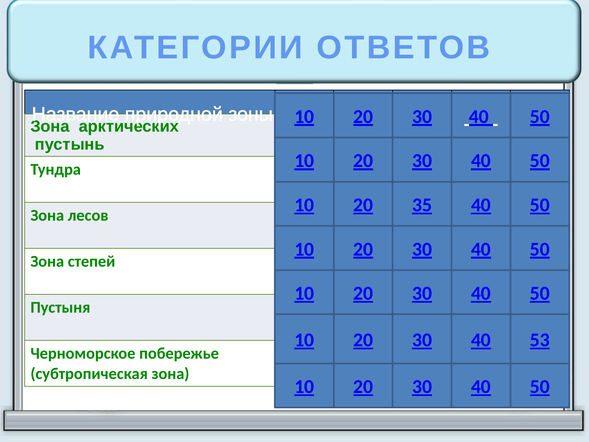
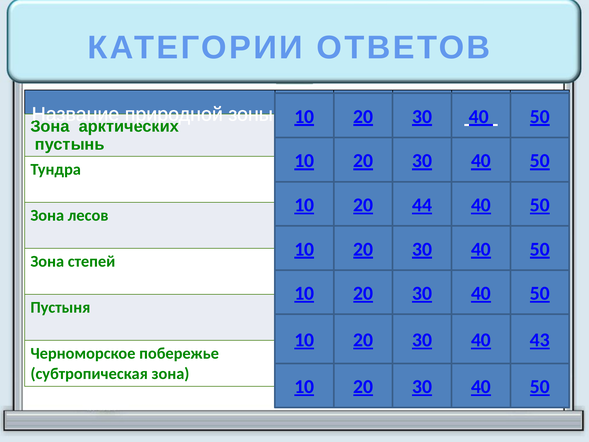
35: 35 -> 44
53: 53 -> 43
